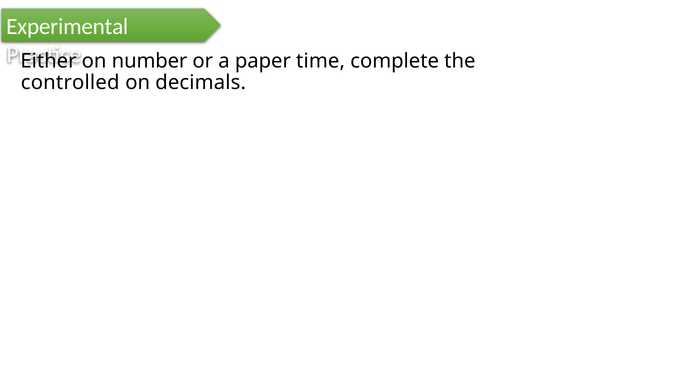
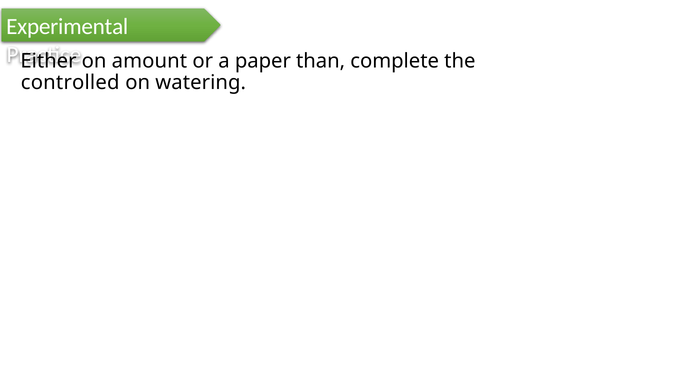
number: number -> amount
time: time -> than
decimals: decimals -> watering
